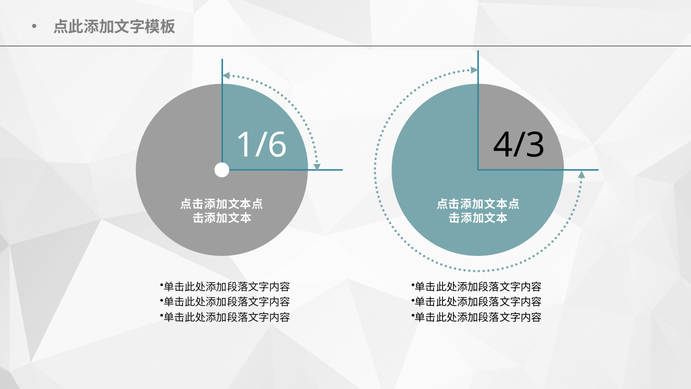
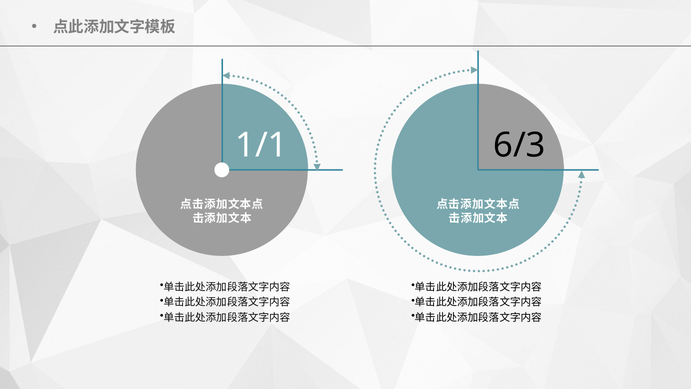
1/6: 1/6 -> 1/1
4/3: 4/3 -> 6/3
